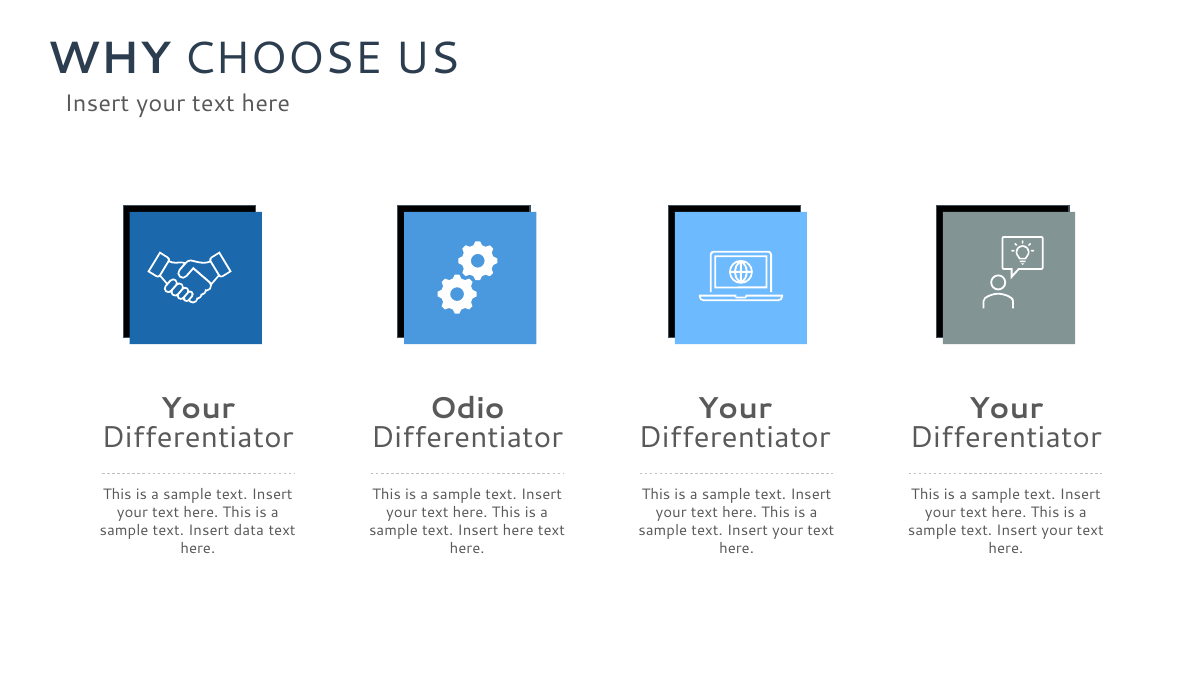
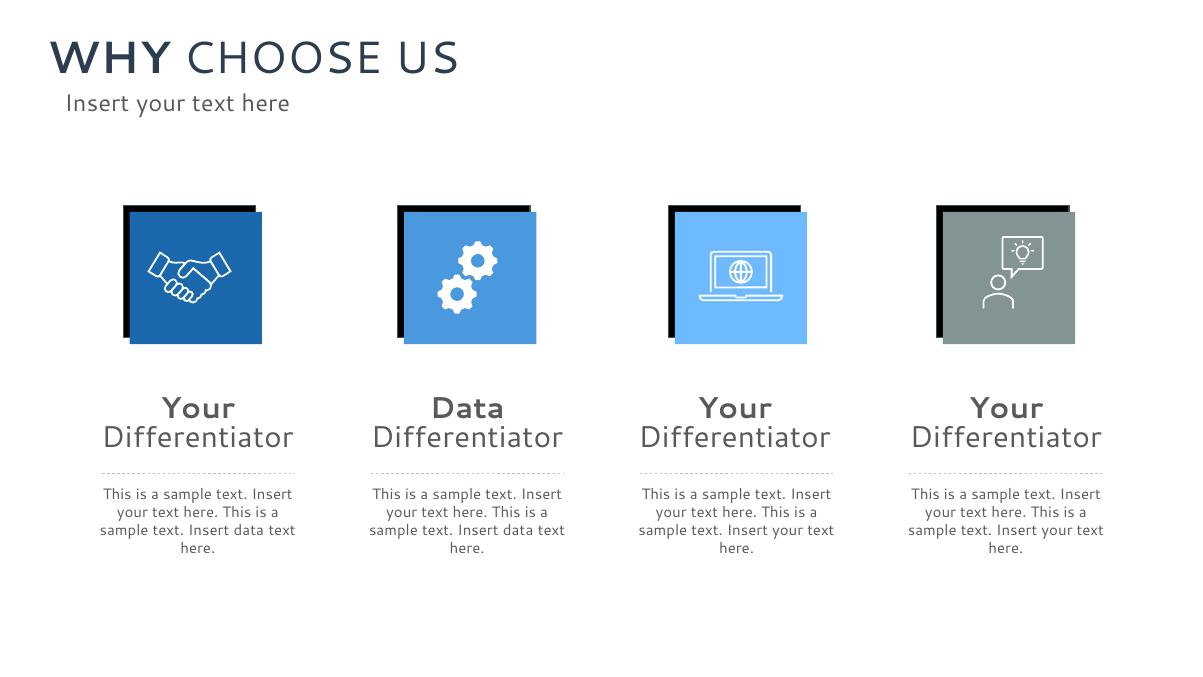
Odio at (467, 408): Odio -> Data
here at (518, 530): here -> data
